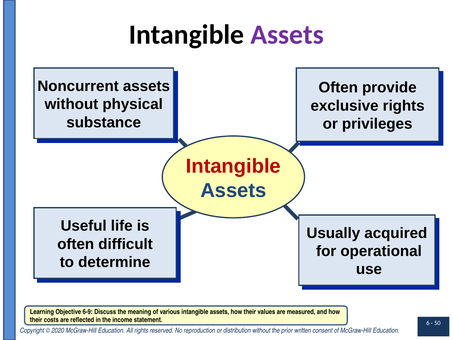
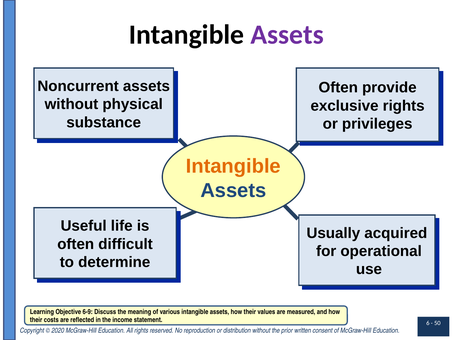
Intangible at (233, 166) colour: red -> orange
